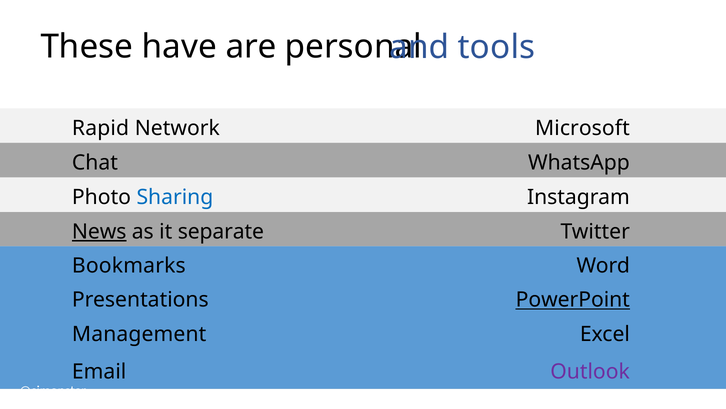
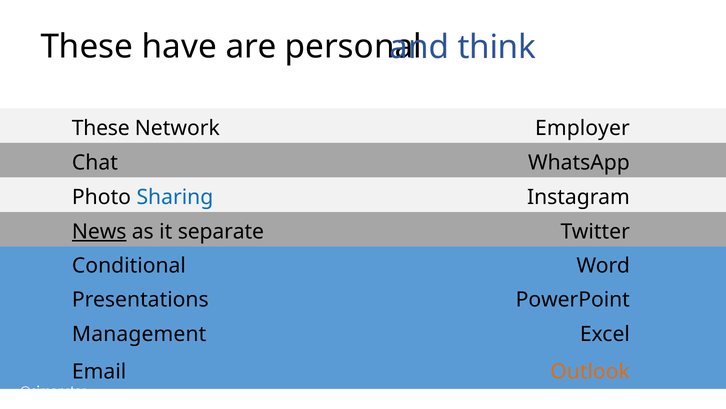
tools: tools -> think
Rapid at (101, 128): Rapid -> These
Microsoft: Microsoft -> Employer
Bookmarks: Bookmarks -> Conditional
PowerPoint underline: present -> none
Outlook colour: purple -> orange
